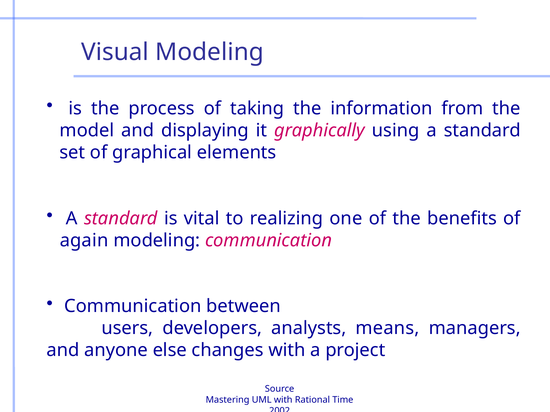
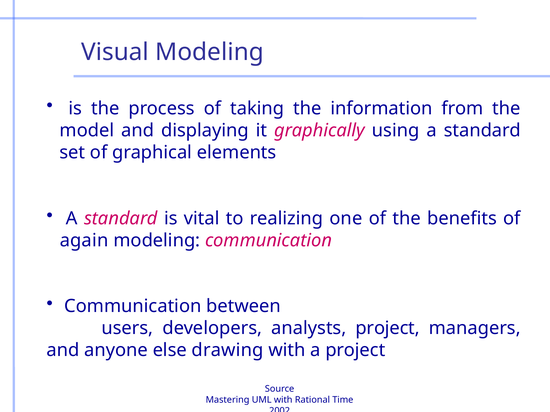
analysts means: means -> project
changes: changes -> drawing
